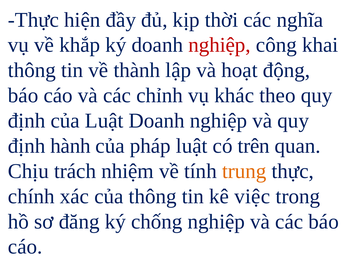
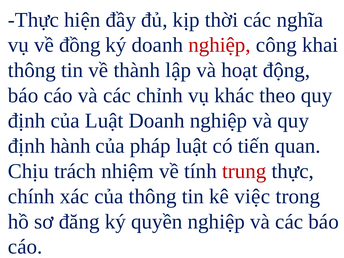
khắp: khắp -> đồng
trên: trên -> tiến
trung colour: orange -> red
chống: chống -> quyền
